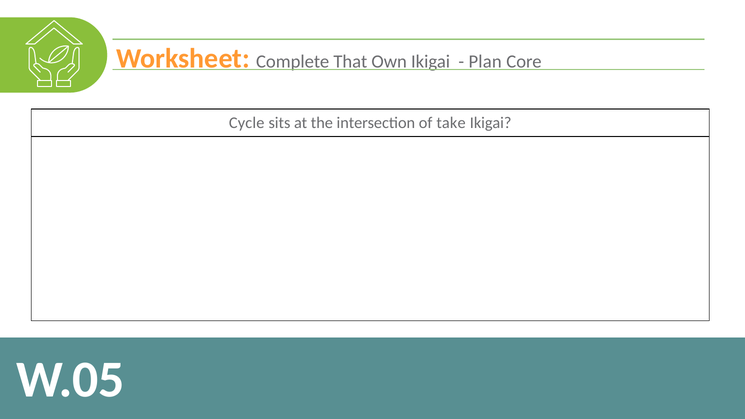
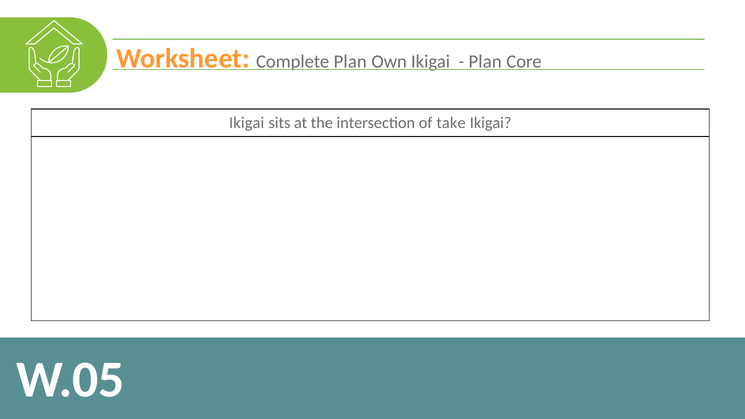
Complete That: That -> Plan
Cycle at (247, 123): Cycle -> Ikigai
